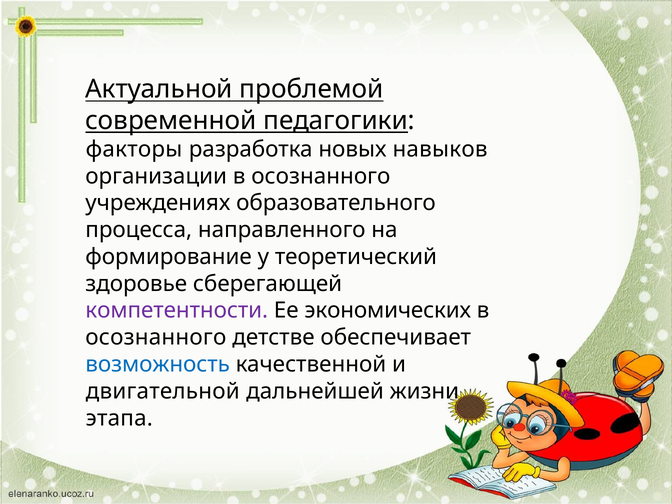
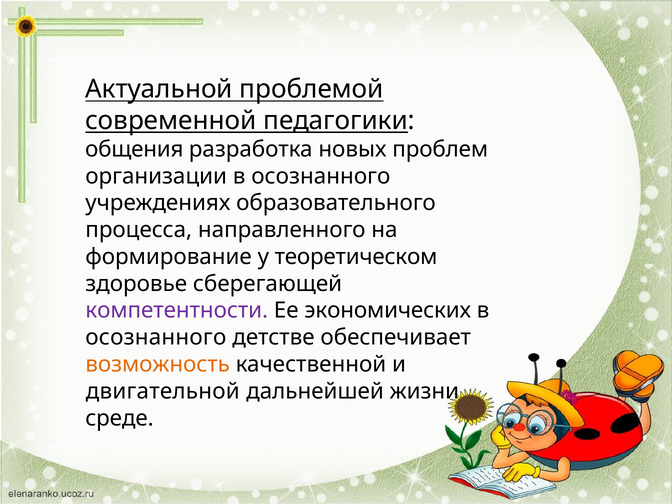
факторы: факторы -> общения
навыков: навыков -> проблем
теоретический: теоретический -> теоретическом
возможность colour: blue -> orange
этапа: этапа -> среде
